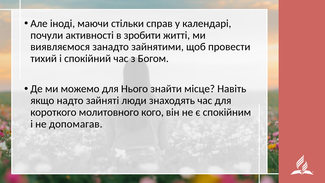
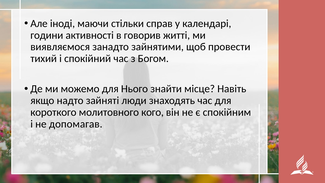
почули: почули -> години
зробити: зробити -> говорив
